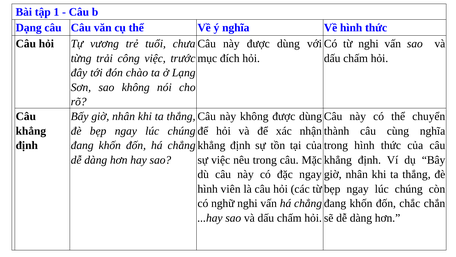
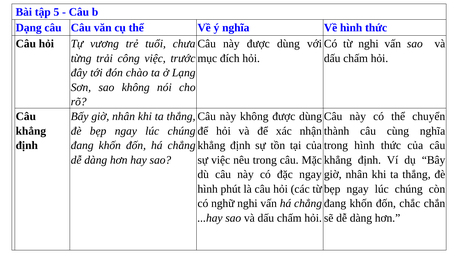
1: 1 -> 5
viên: viên -> phút
